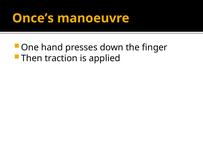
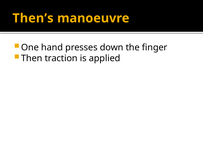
Once’s: Once’s -> Then’s
